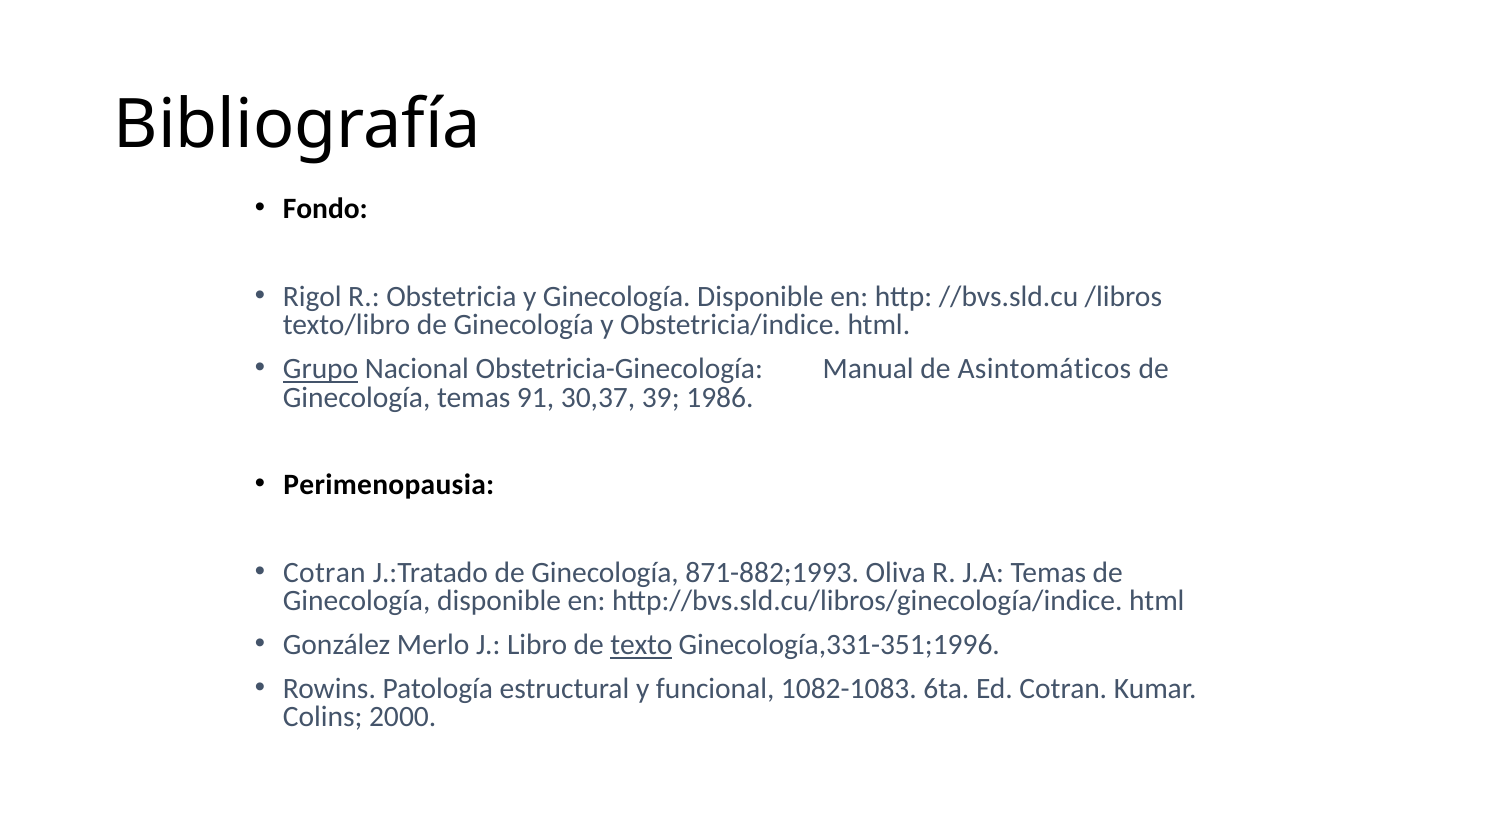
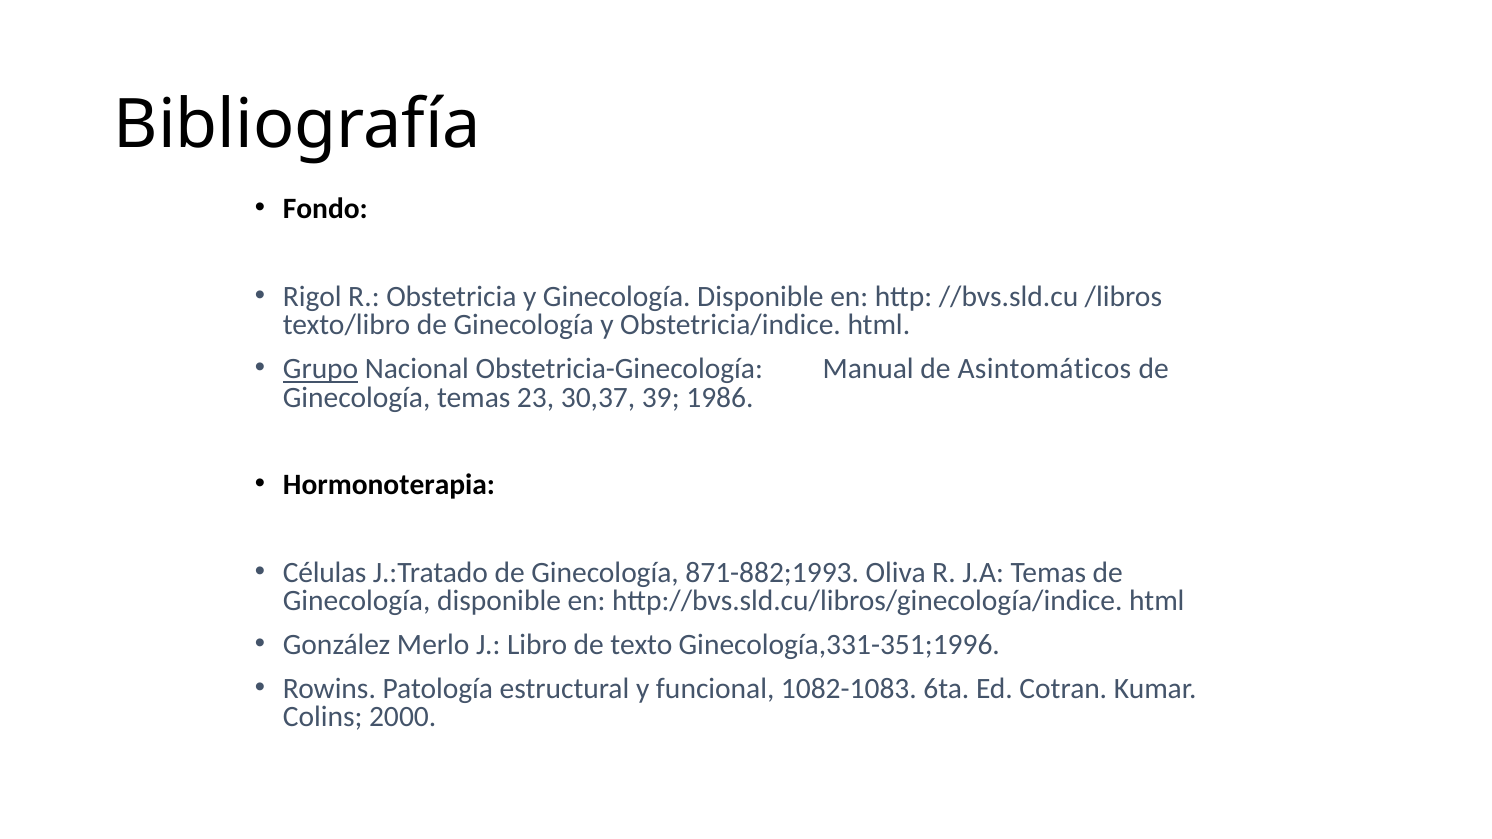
91: 91 -> 23
Perimenopausia: Perimenopausia -> Hormonoterapia
Cotran at (324, 573): Cotran -> Células
texto underline: present -> none
